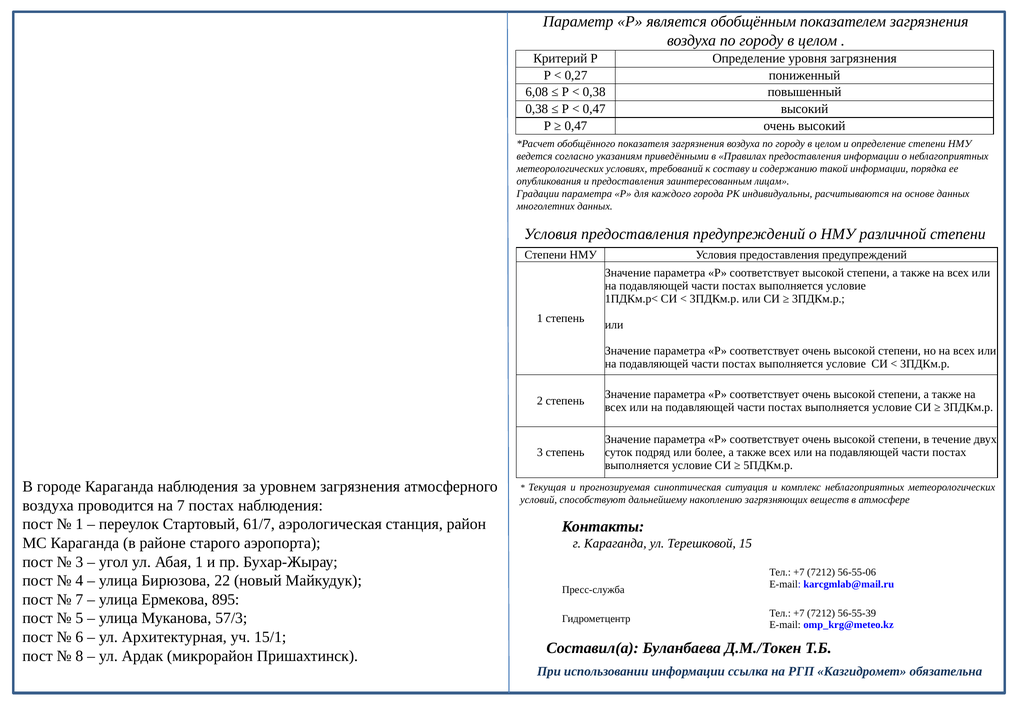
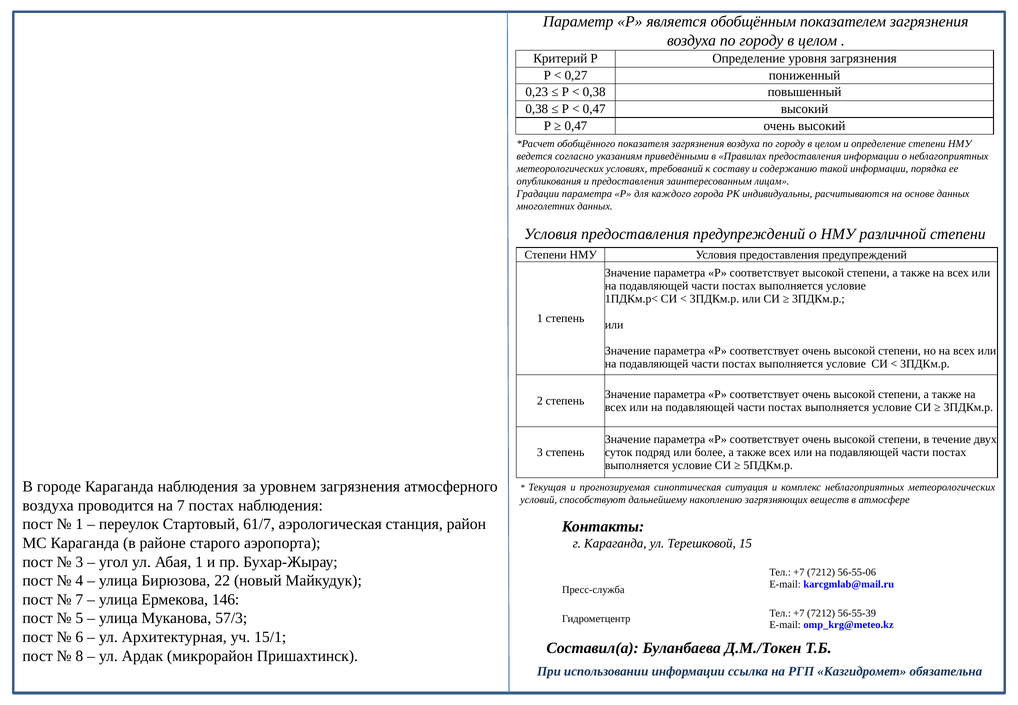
6,08: 6,08 -> 0,23
895: 895 -> 146
